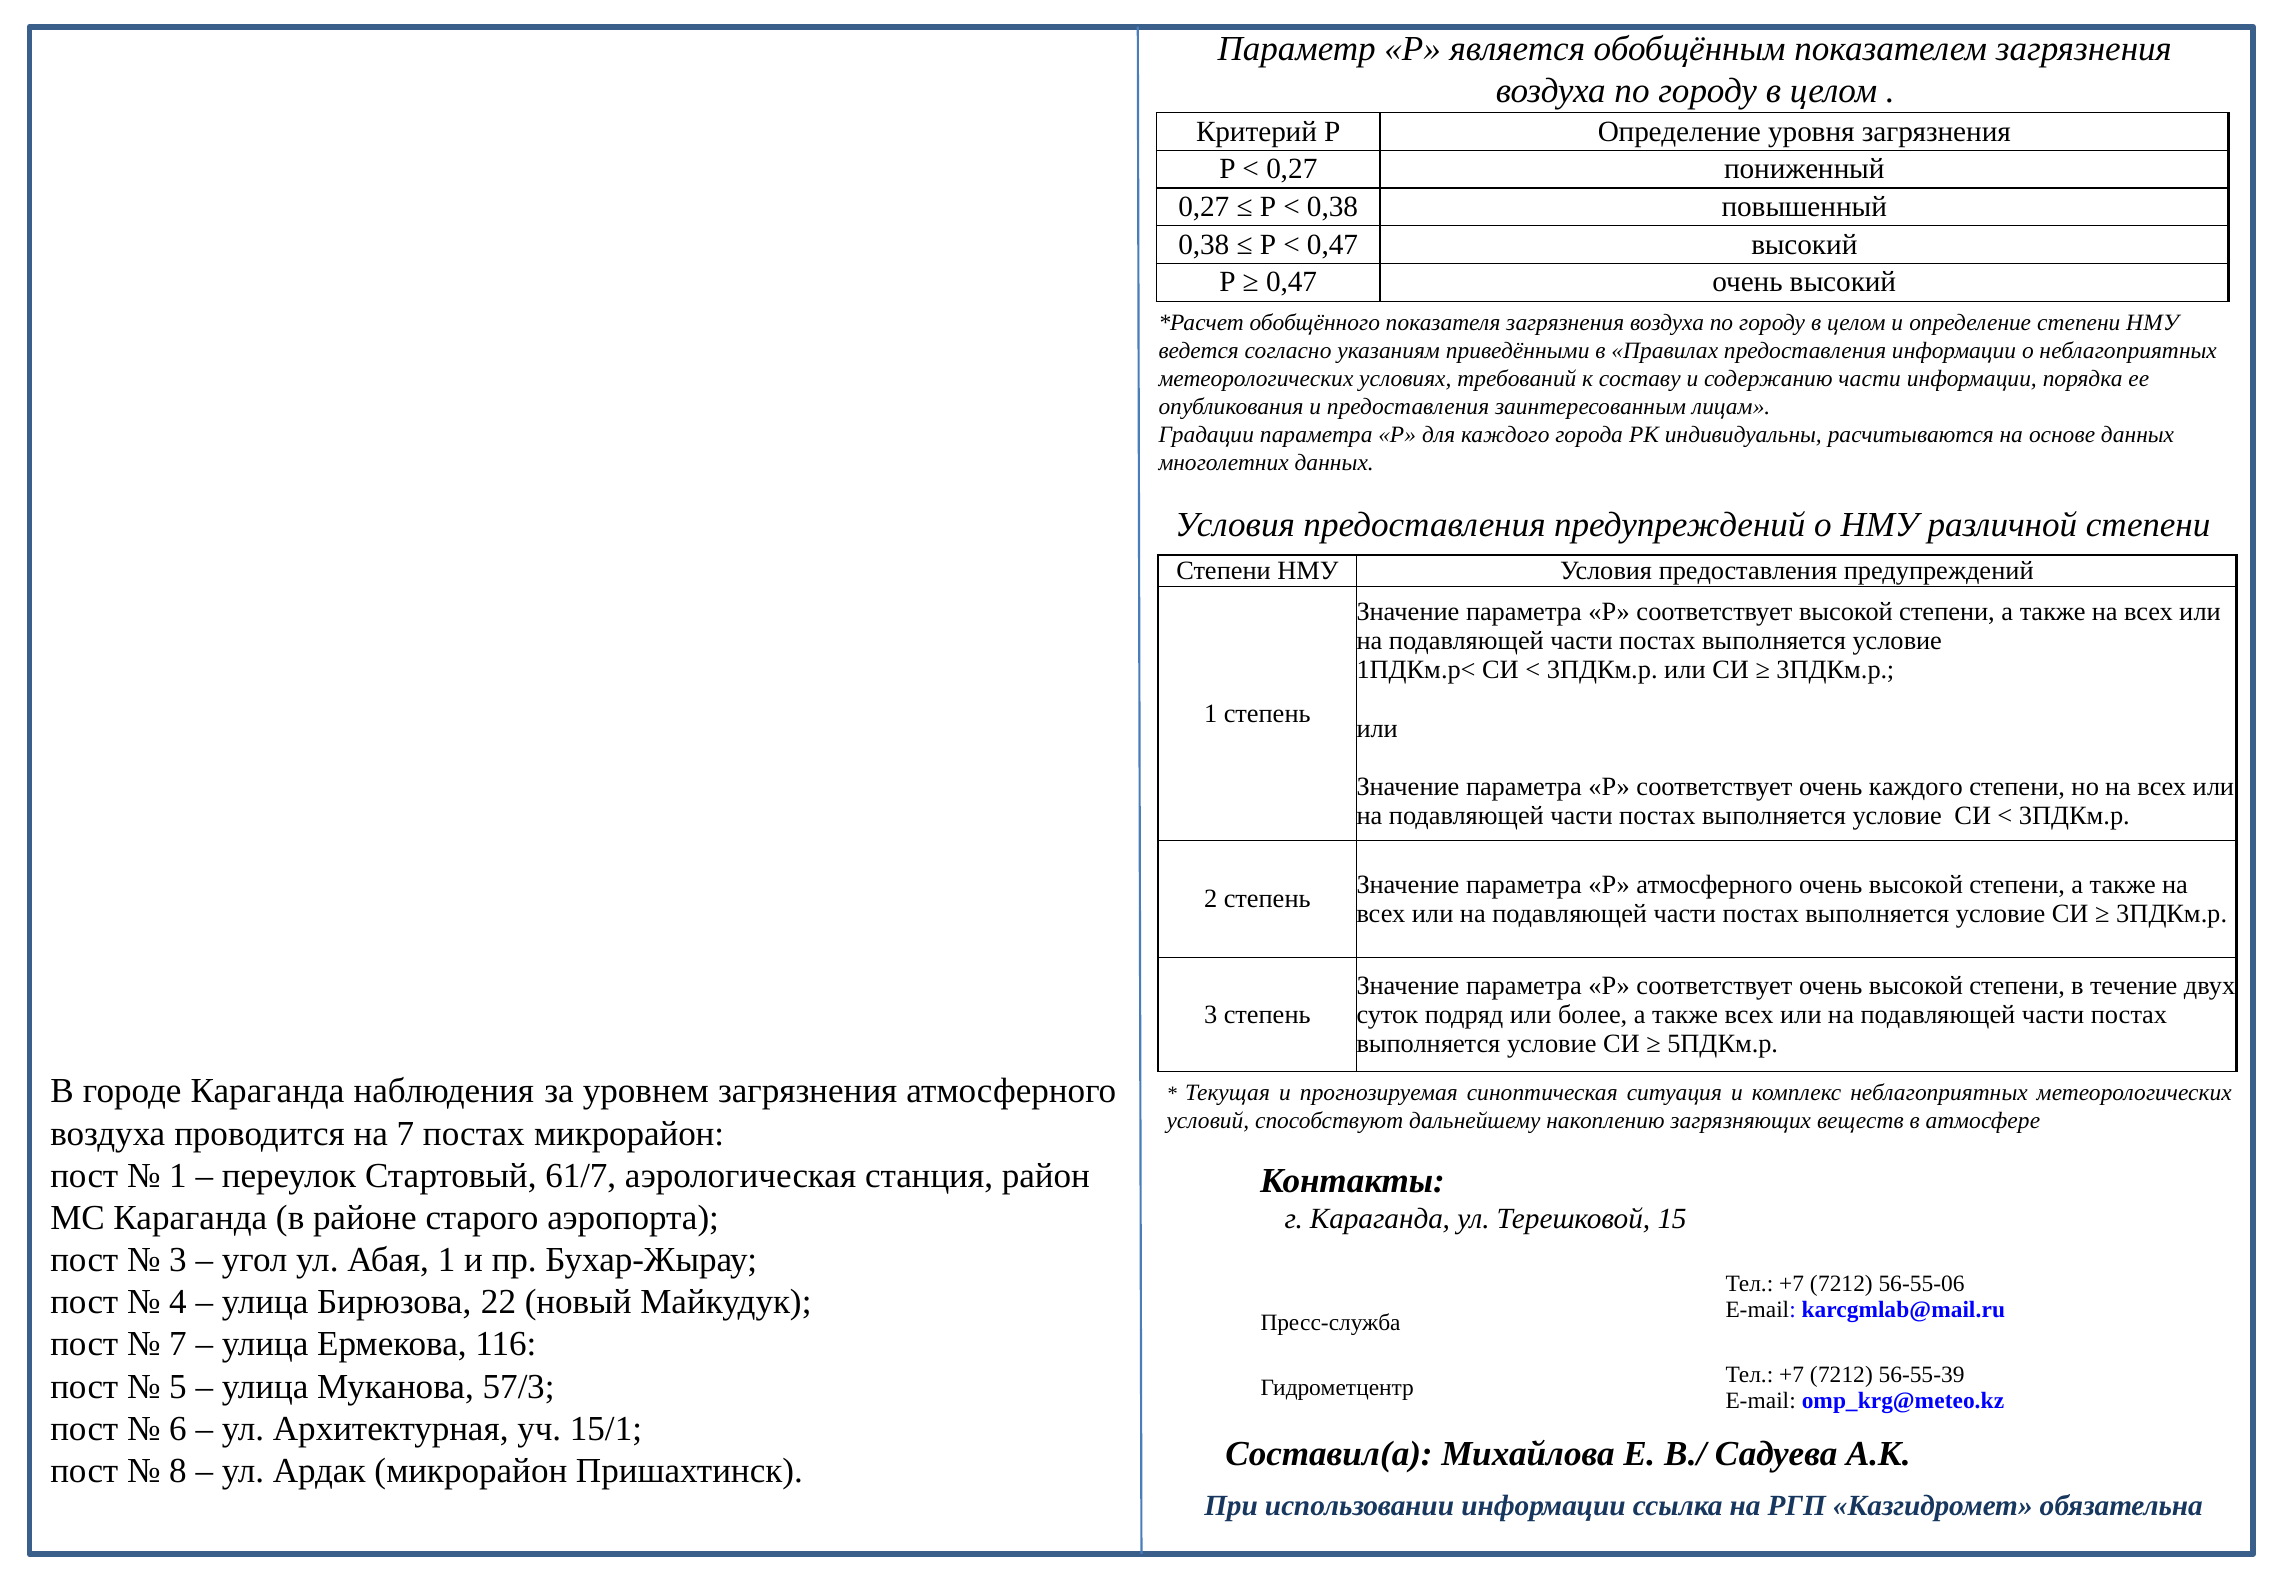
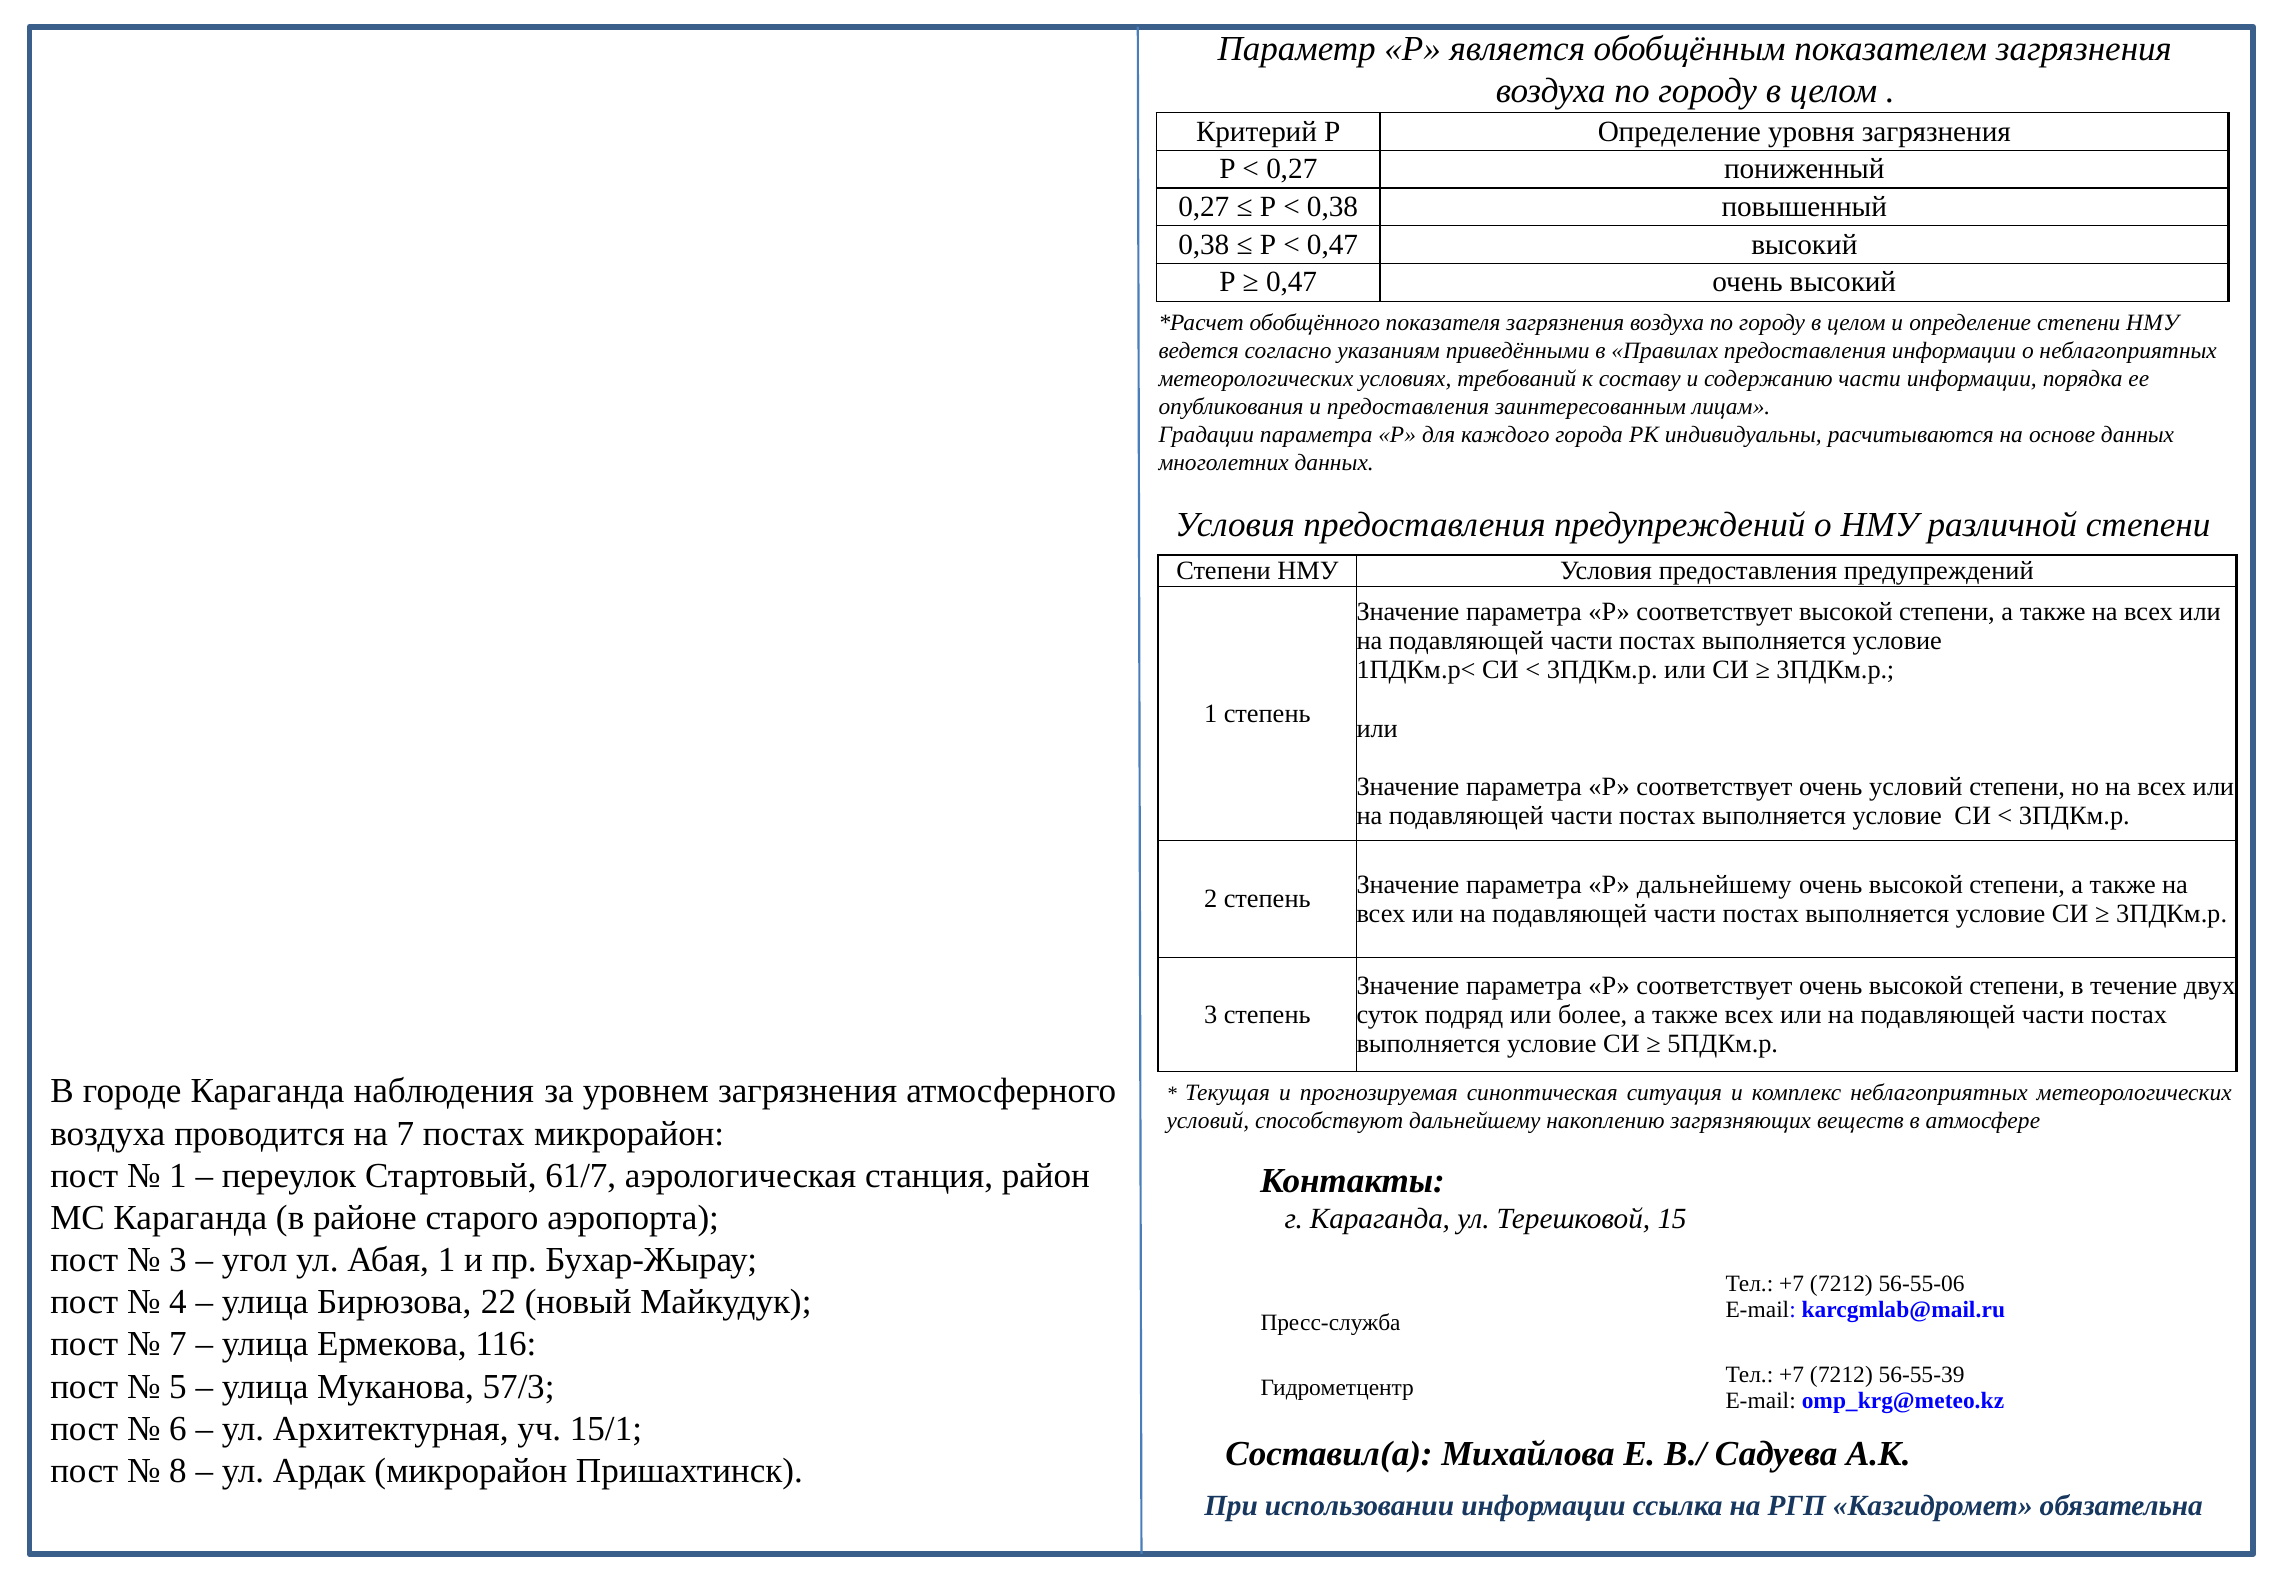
очень каждого: каждого -> условий
Р атмосферного: атмосферного -> дальнейшему
